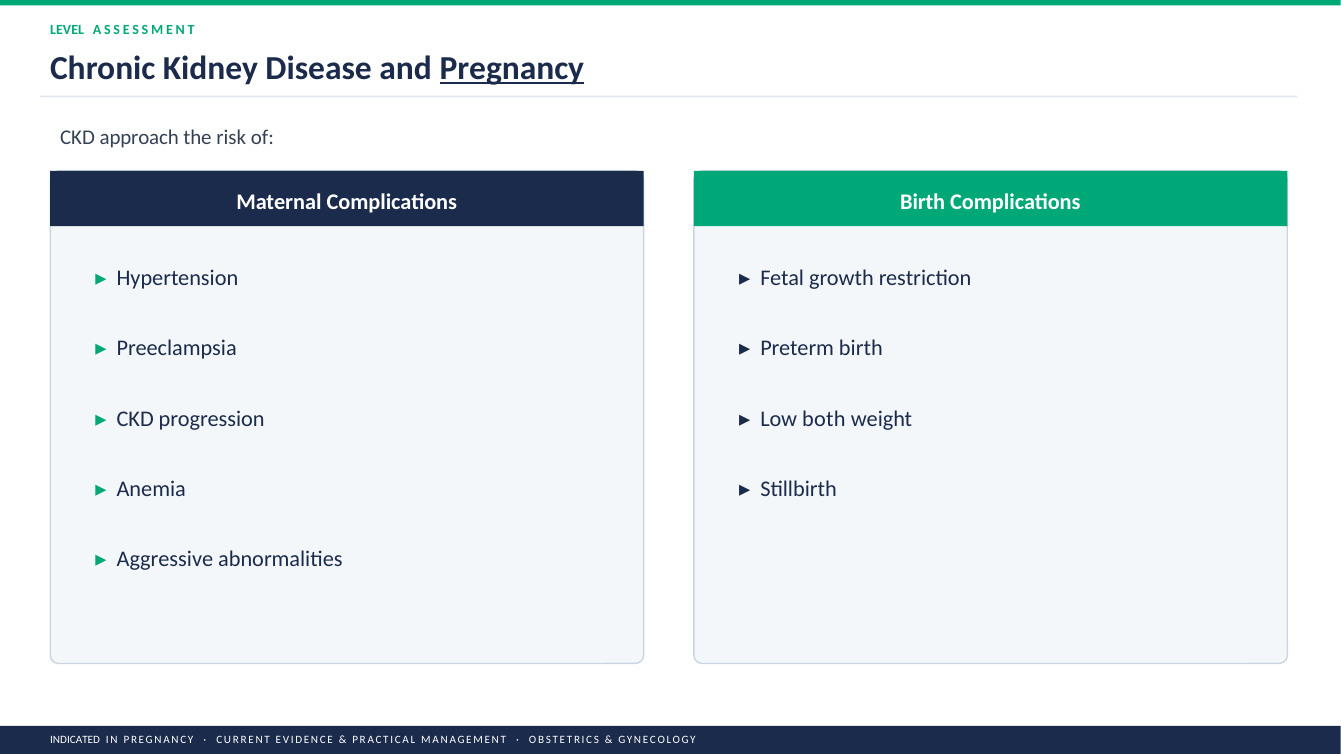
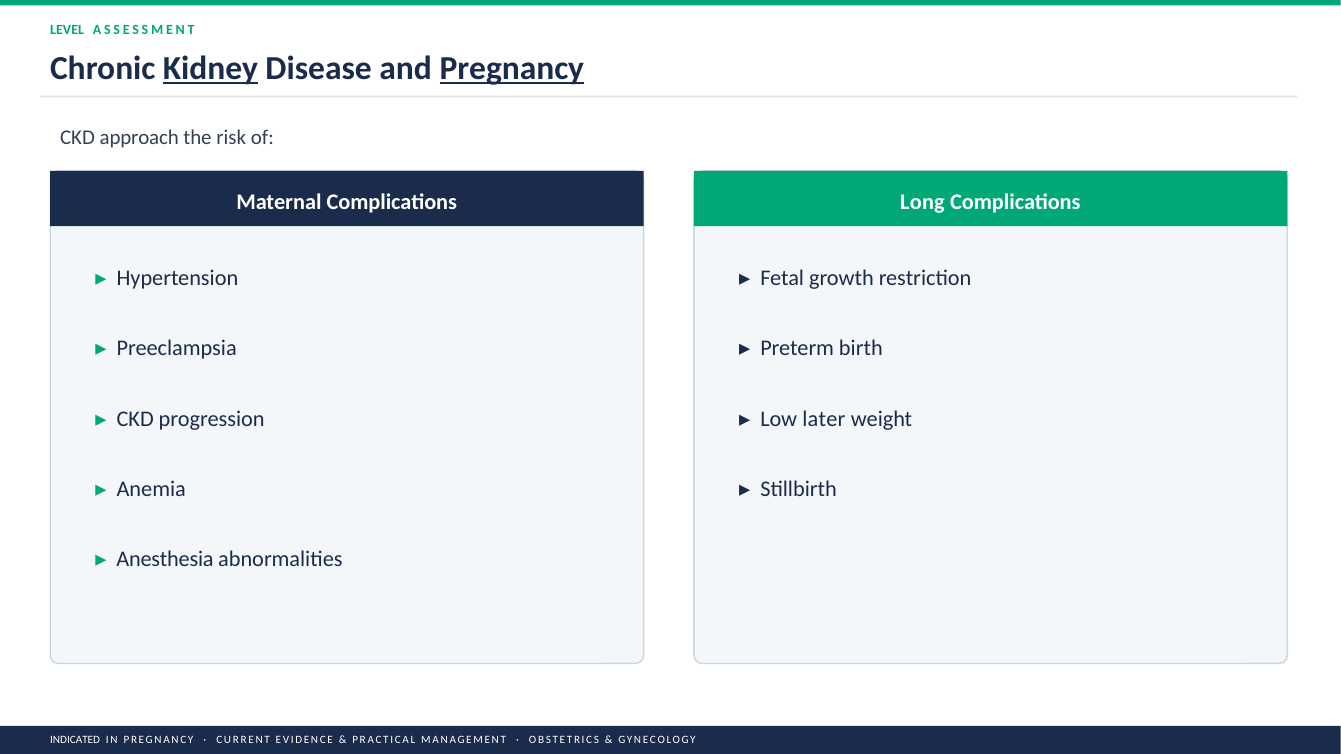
Kidney underline: none -> present
Birth at (923, 203): Birth -> Long
both: both -> later
Aggressive: Aggressive -> Anesthesia
